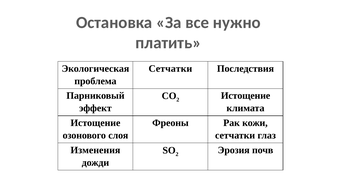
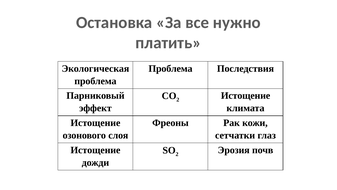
Сетчатки at (170, 68): Сетчатки -> Проблема
Изменения at (95, 150): Изменения -> Истощение
